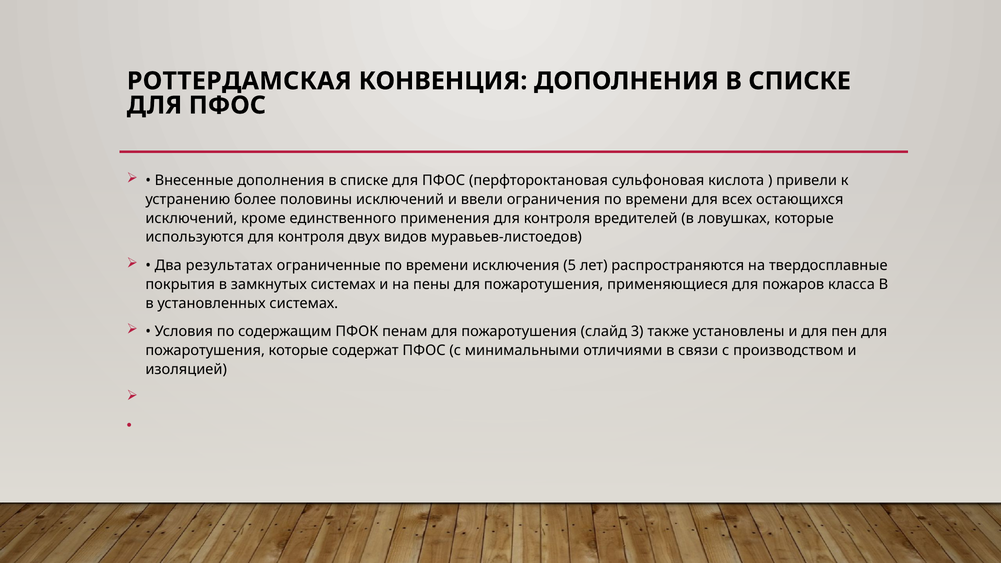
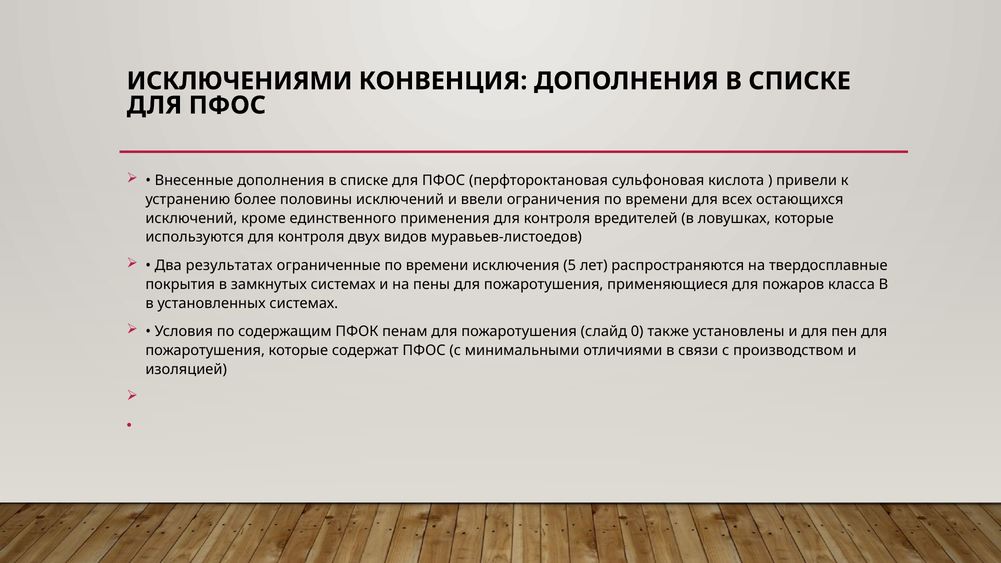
РОТТЕРДАМСКАЯ: РОТТЕРДАМСКАЯ -> ИСКЛЮЧЕНИЯМИ
3: 3 -> 0
